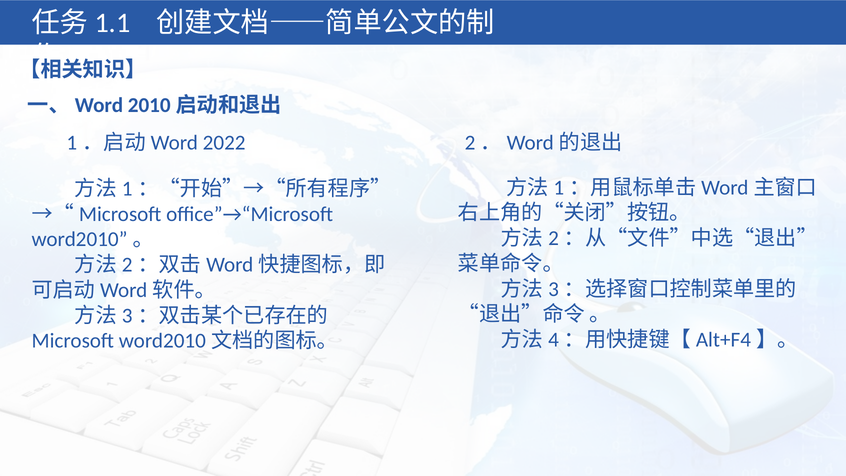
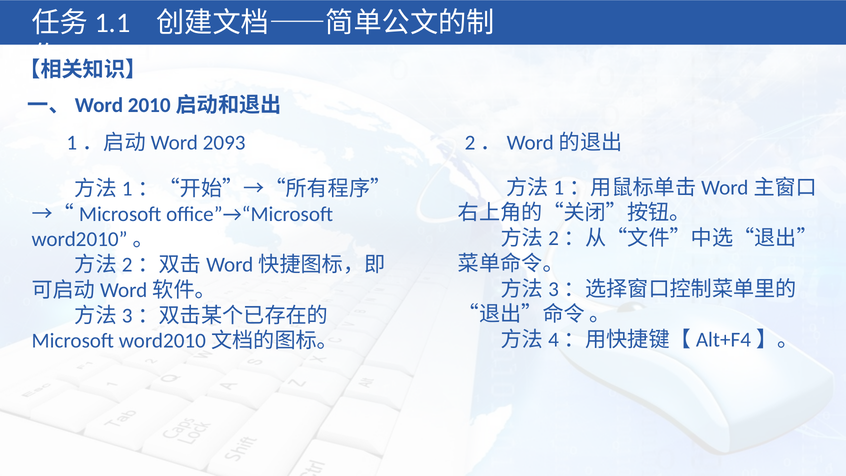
2022: 2022 -> 2093
